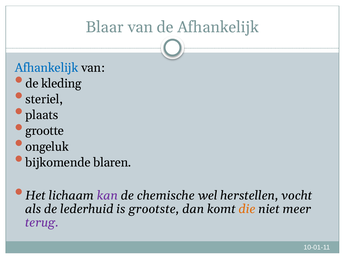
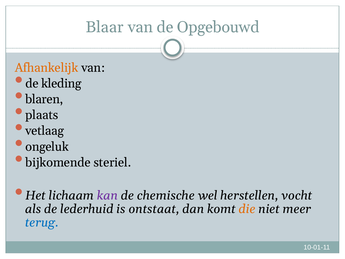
de Afhankelijk: Afhankelijk -> Opgebouwd
Afhankelijk at (47, 68) colour: blue -> orange
steriel: steriel -> blaren
grootte: grootte -> vetlaag
blaren: blaren -> steriel
grootste: grootste -> ontstaat
terug colour: purple -> blue
